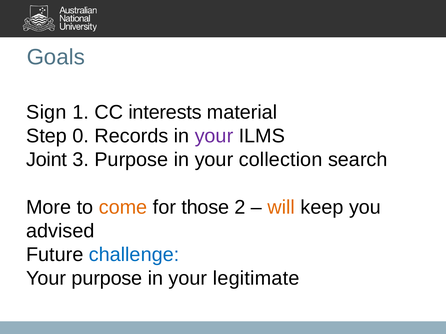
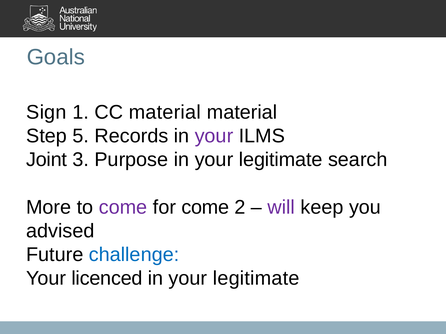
CC interests: interests -> material
0: 0 -> 5
collection at (281, 160): collection -> legitimate
come at (123, 208) colour: orange -> purple
for those: those -> come
will colour: orange -> purple
Your purpose: purpose -> licenced
